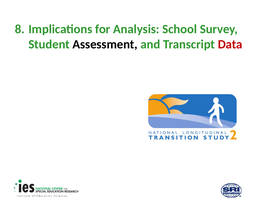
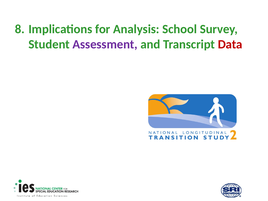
Assessment colour: black -> purple
